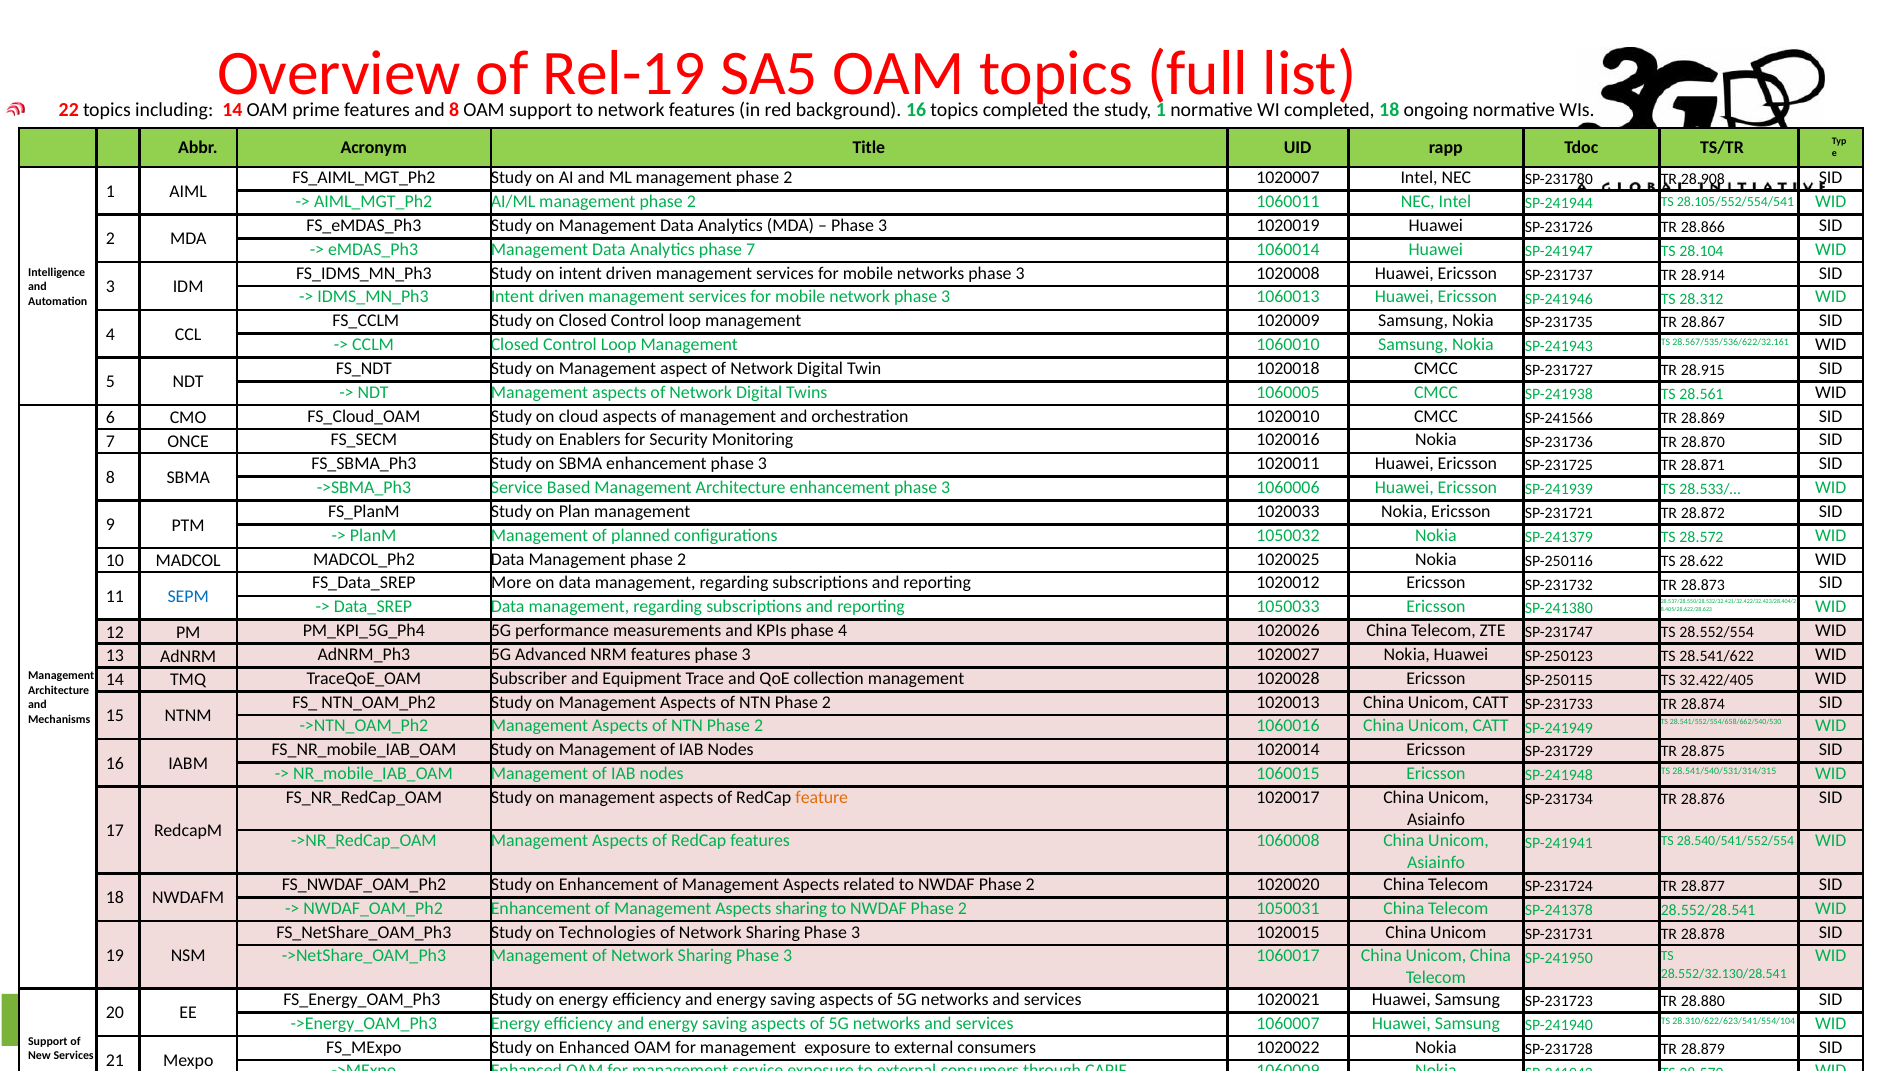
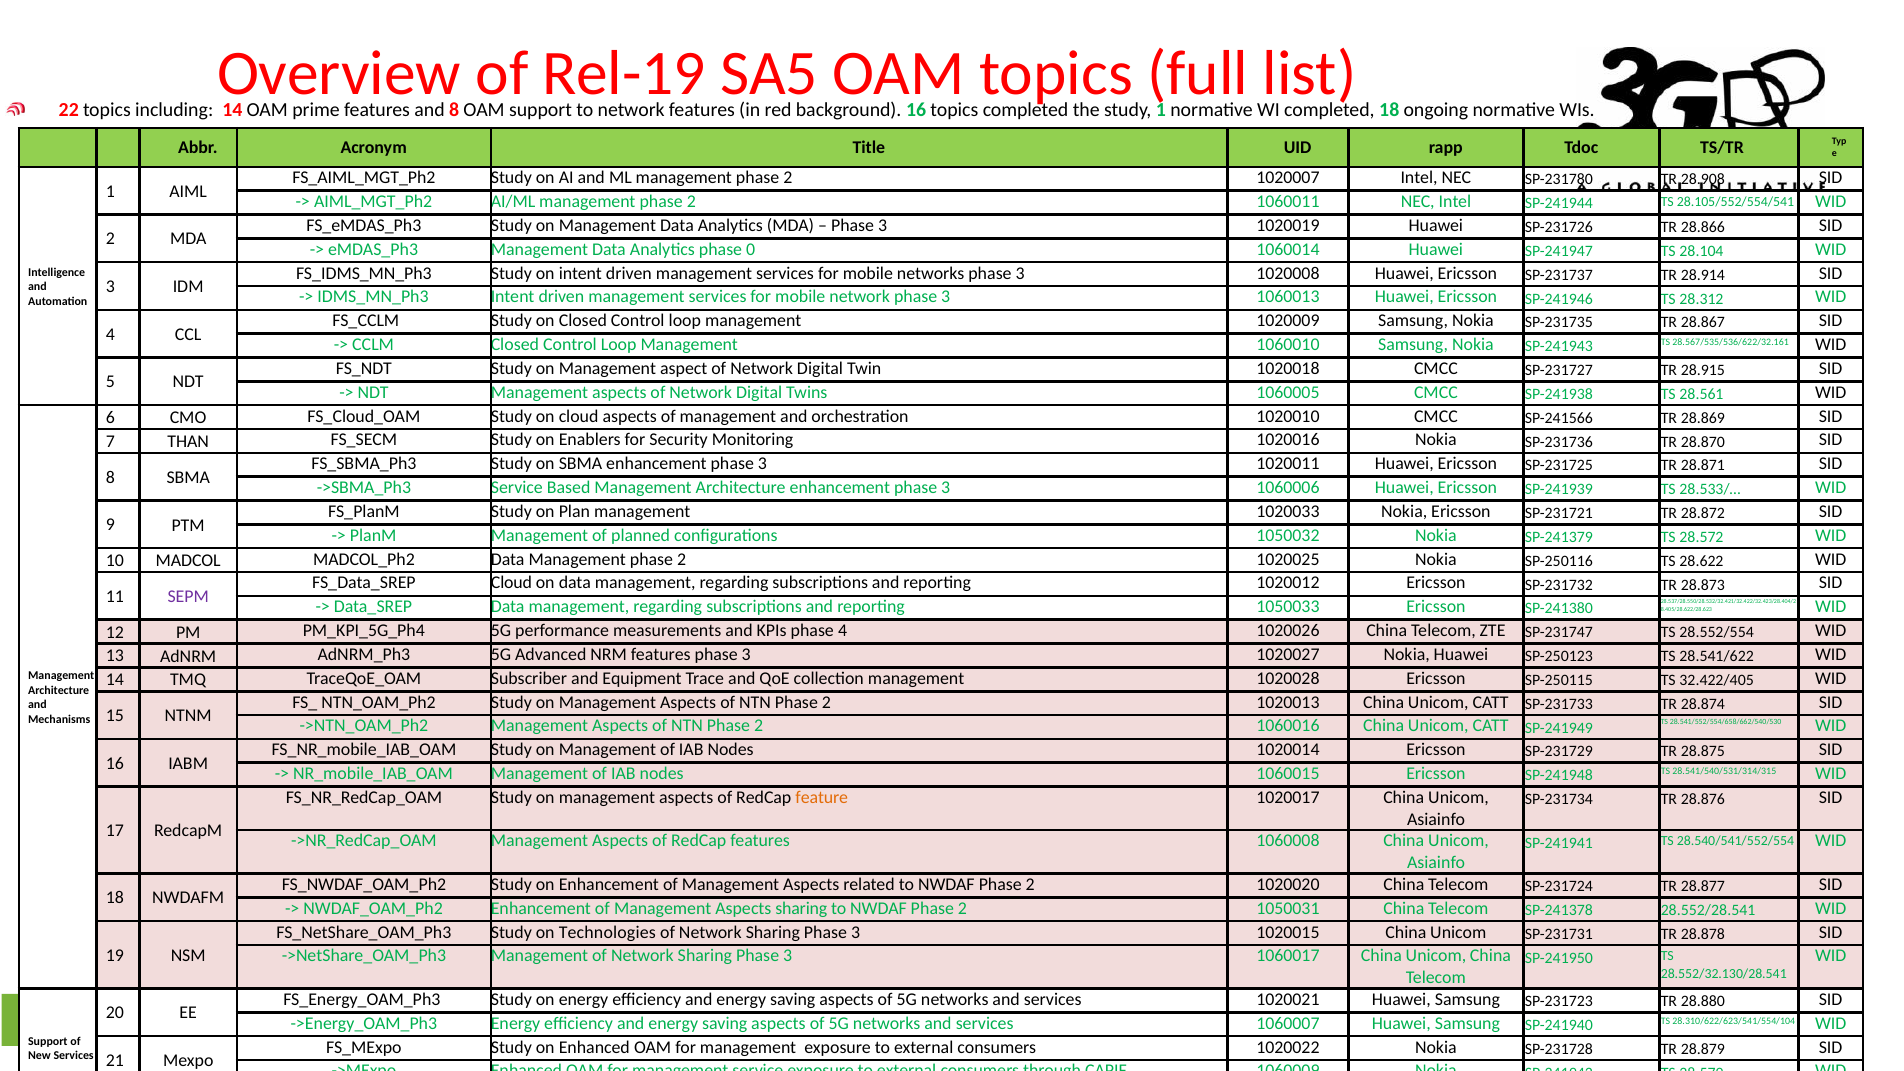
phase 7: 7 -> 0
ONCE: ONCE -> THAN
More at (511, 583): More -> Cloud
SEPM colour: blue -> purple
